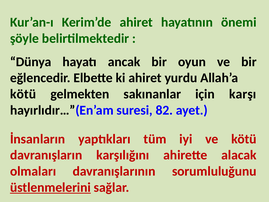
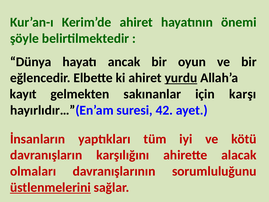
yurdu underline: none -> present
kötü at (23, 94): kötü -> kayıt
82: 82 -> 42
